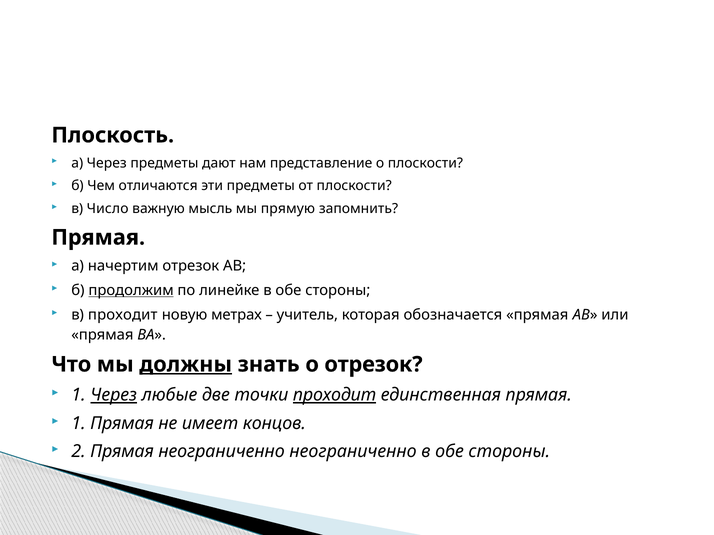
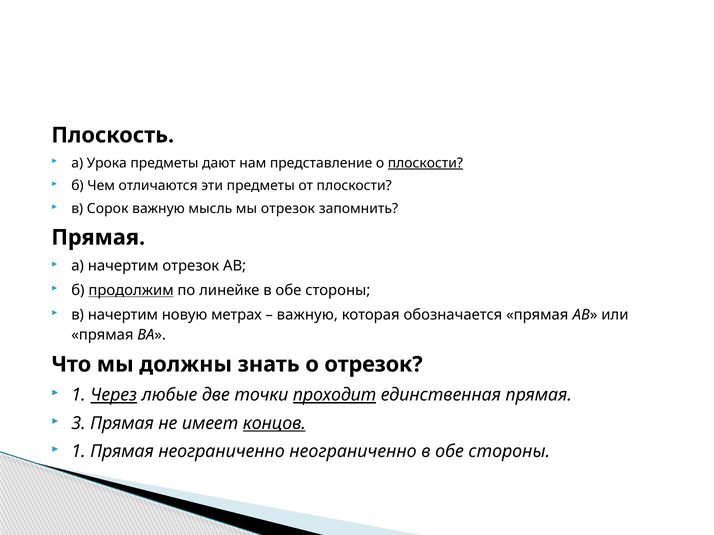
а Через: Через -> Урока
плоскости at (425, 163) underline: none -> present
Число: Число -> Сорок
мы прямую: прямую -> отрезок
в проходит: проходит -> начертим
учитель at (307, 315): учитель -> важную
должны underline: present -> none
1 at (78, 424): 1 -> 3
концов underline: none -> present
2 at (78, 452): 2 -> 1
